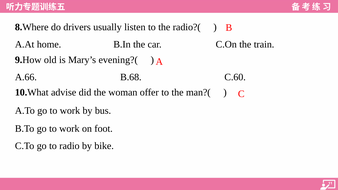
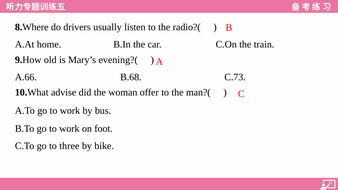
C.60: C.60 -> C.73
radio: radio -> three
